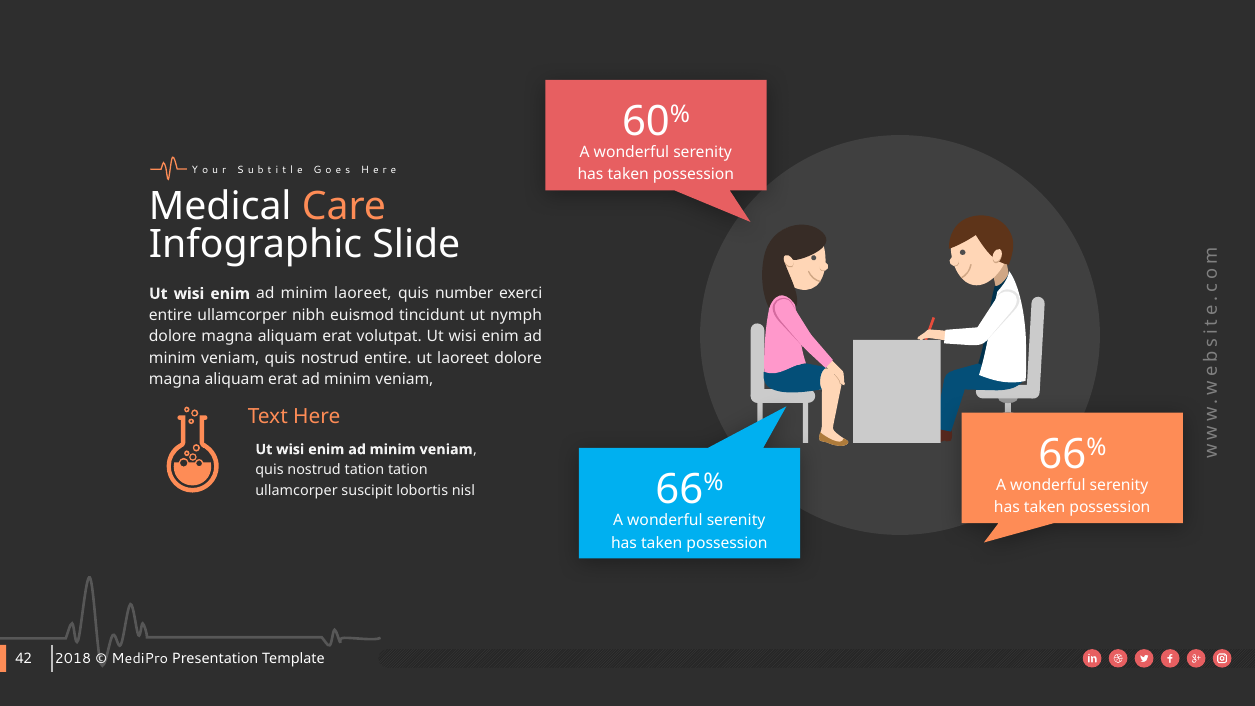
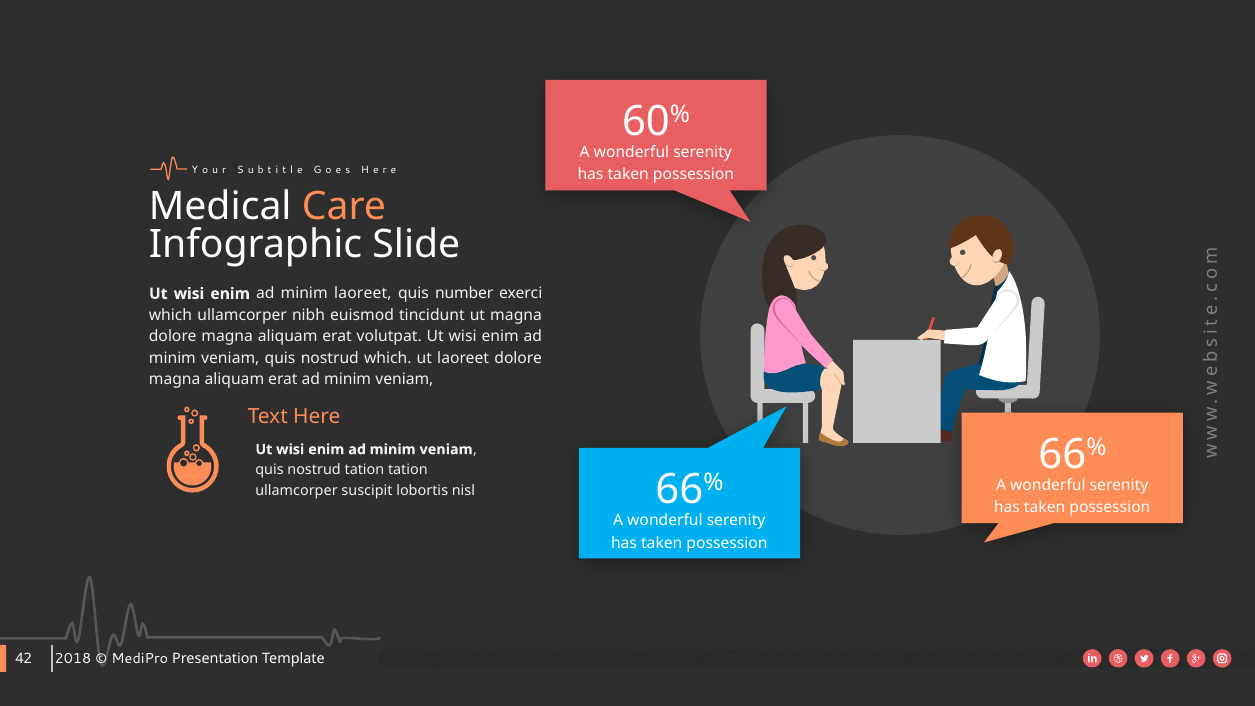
entire at (171, 315): entire -> which
ut nymph: nymph -> magna
nostrud entire: entire -> which
